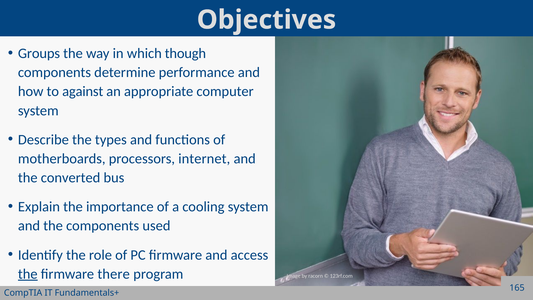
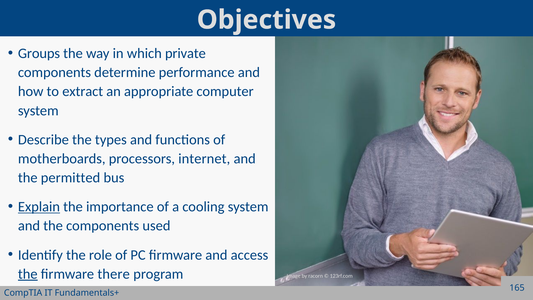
though: though -> private
against: against -> extract
converted: converted -> permitted
Explain underline: none -> present
